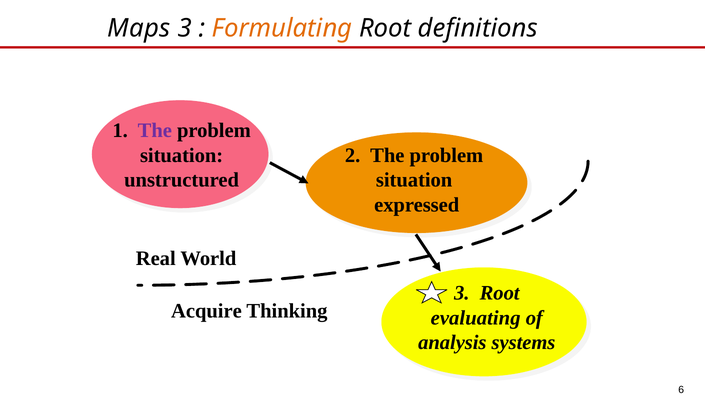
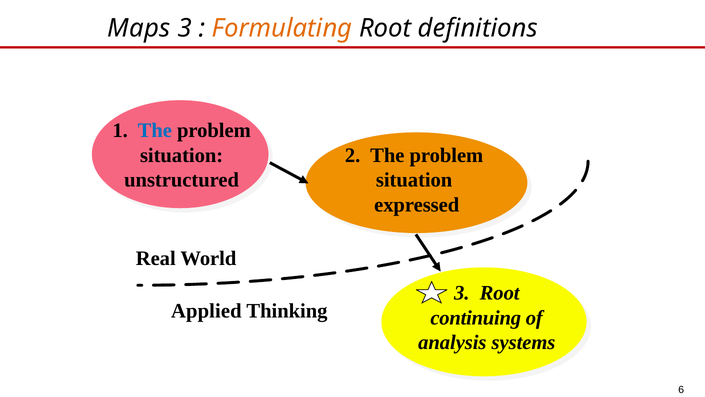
The at (155, 130) colour: purple -> blue
Acquire: Acquire -> Applied
evaluating: evaluating -> continuing
